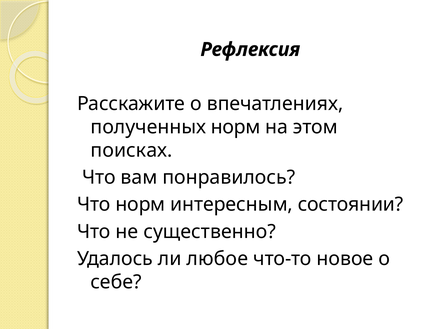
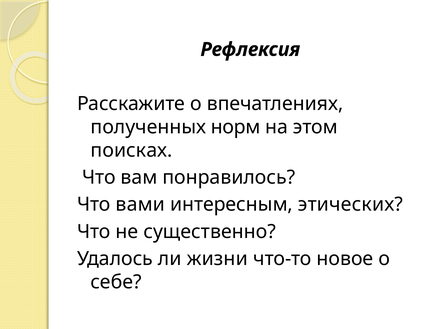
Что норм: норм -> вами
состоянии: состоянии -> этических
любое: любое -> жизни
